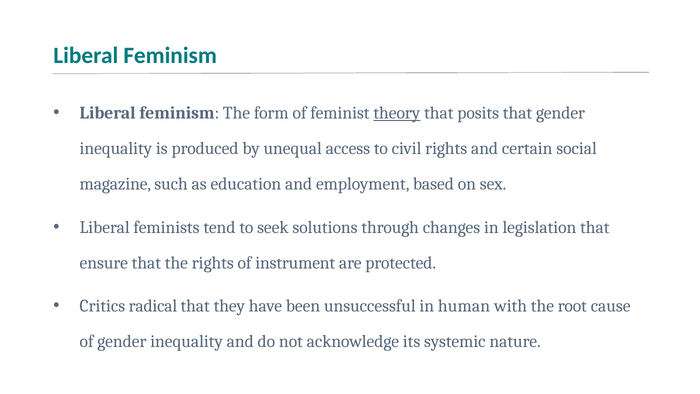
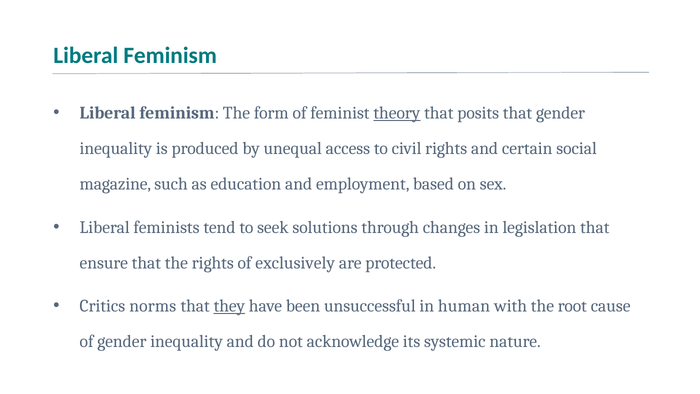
instrument: instrument -> exclusively
radical: radical -> norms
they underline: none -> present
